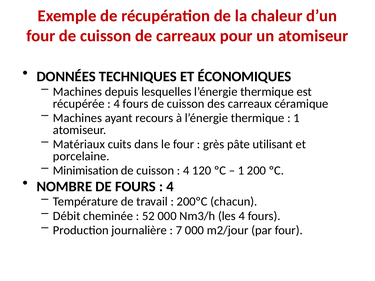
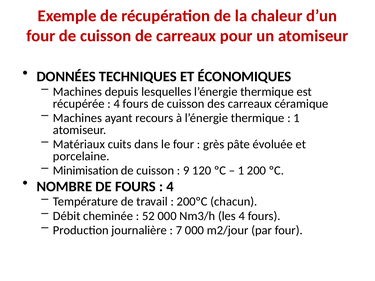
utilisant: utilisant -> évoluée
4 at (186, 171): 4 -> 9
